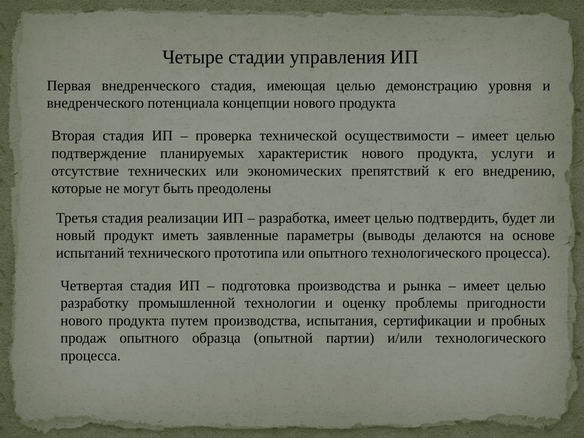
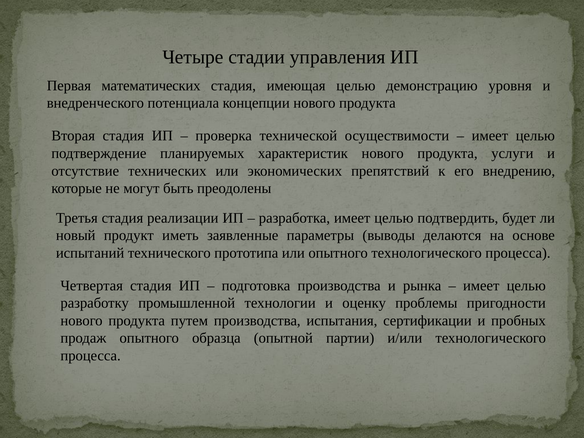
Первая внедренческого: внедренческого -> математических
